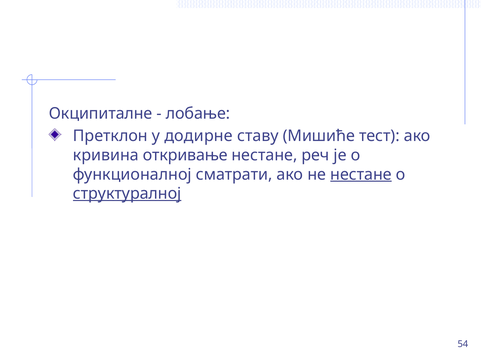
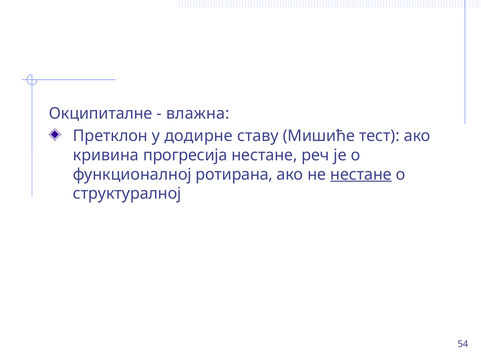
лобање: лобање -> влажна
откривање: откривање -> прогресија
сматрати: сматрати -> ротирана
структуралној underline: present -> none
